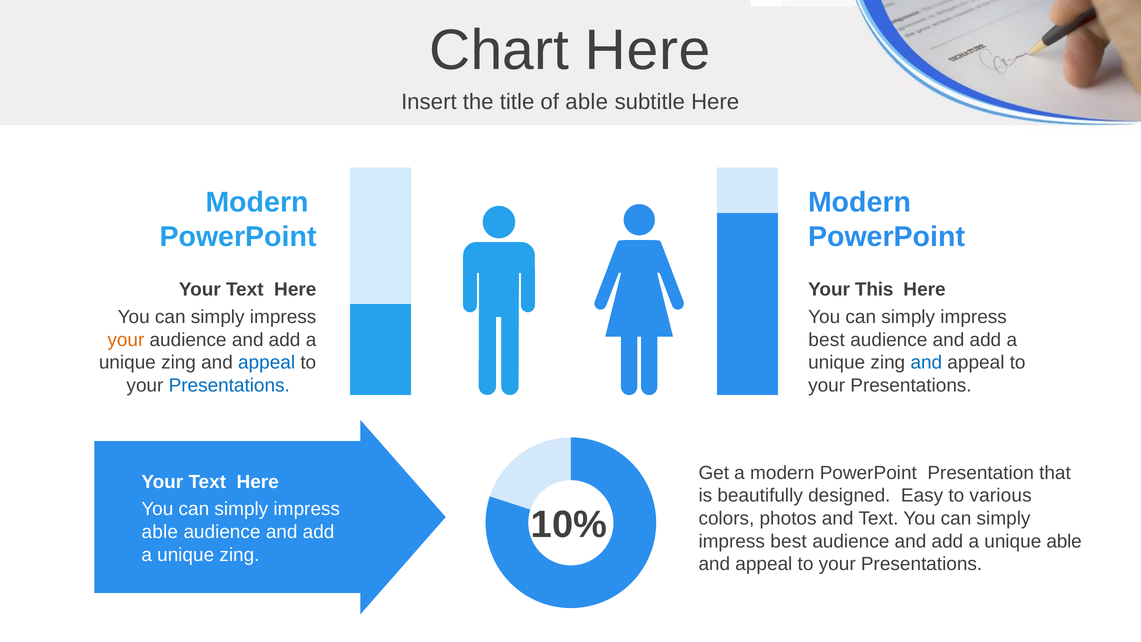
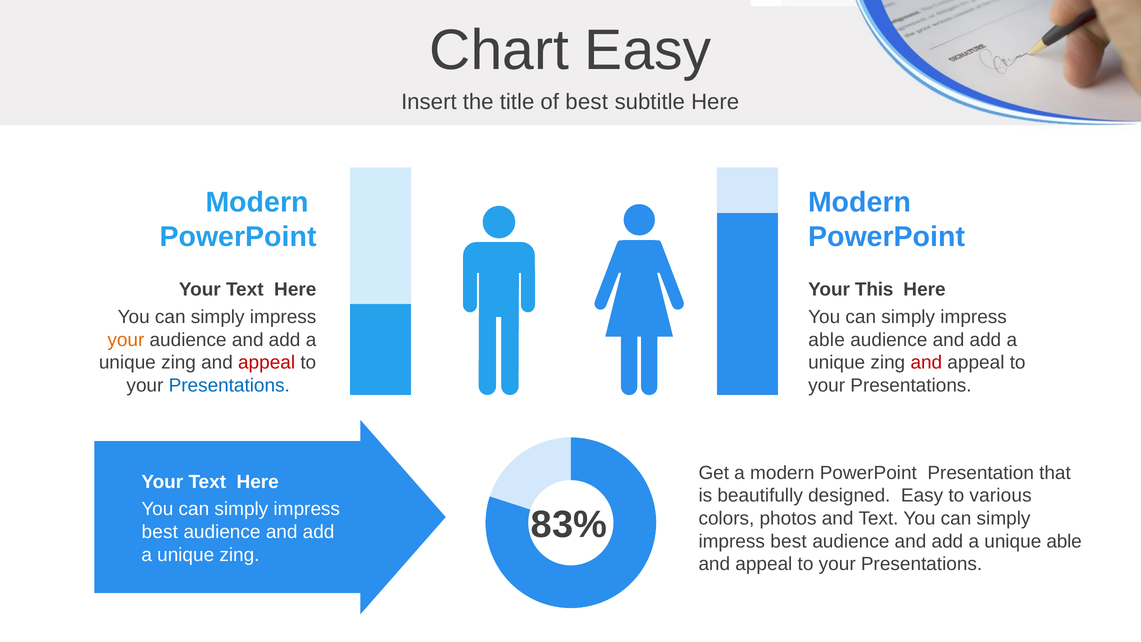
Chart Here: Here -> Easy
of able: able -> best
best at (827, 340): best -> able
appeal at (267, 363) colour: blue -> red
and at (926, 363) colour: blue -> red
10%: 10% -> 83%
able at (160, 532): able -> best
